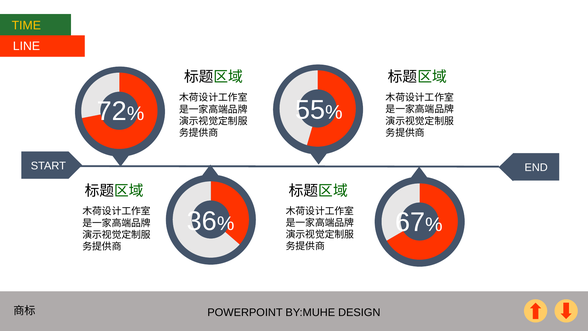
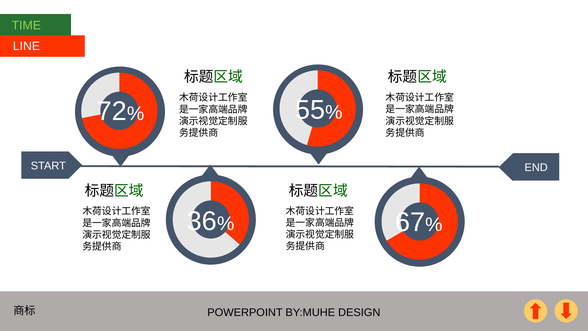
TIME colour: yellow -> light green
